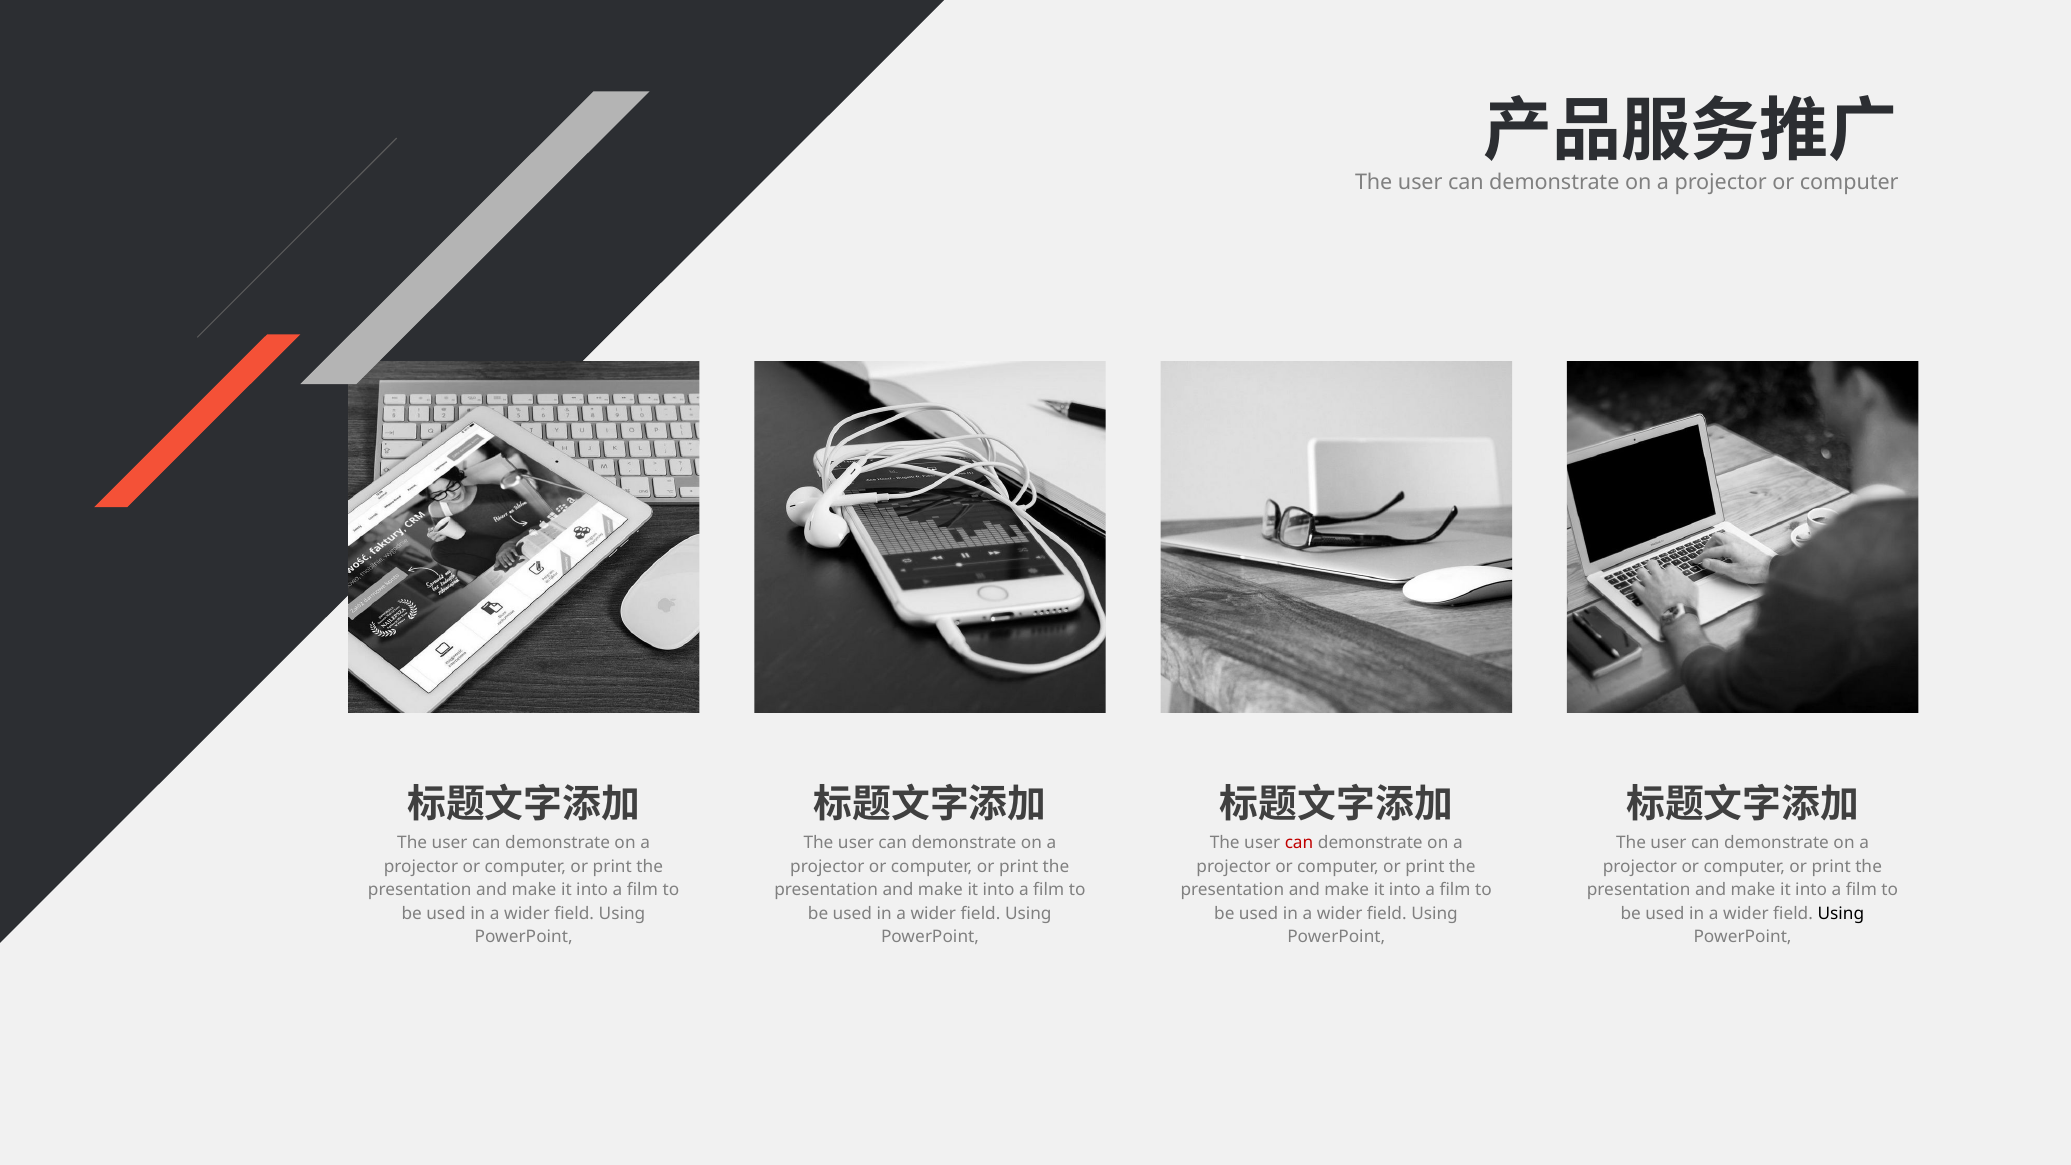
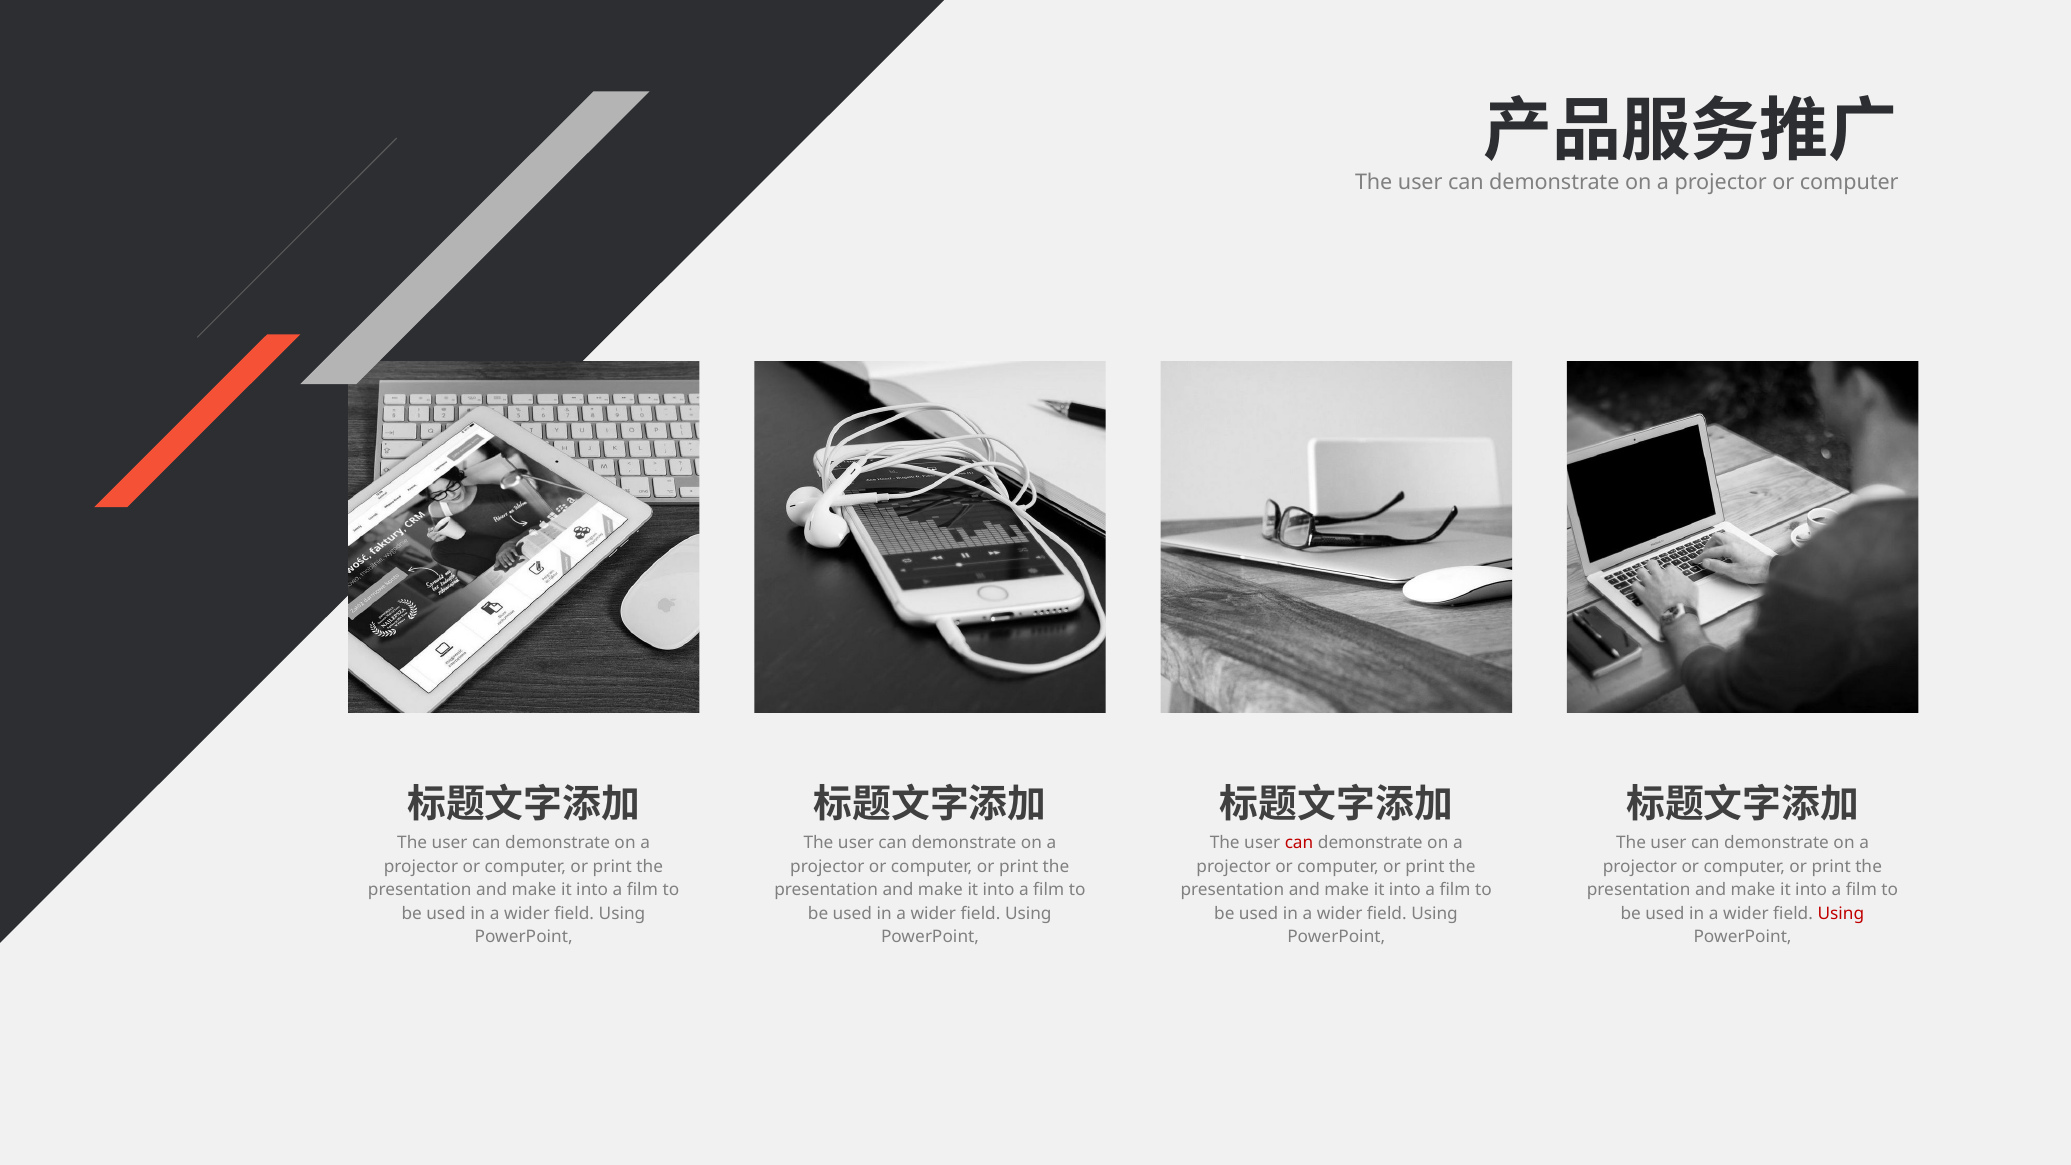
Using at (1841, 914) colour: black -> red
